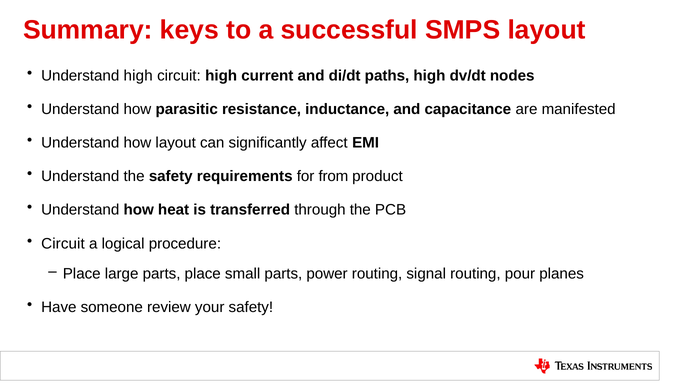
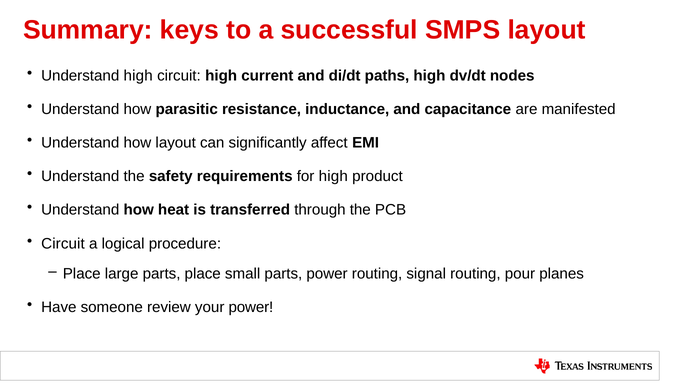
for from: from -> high
your safety: safety -> power
